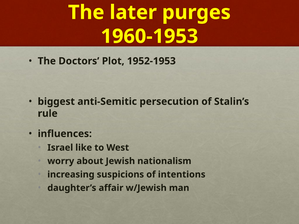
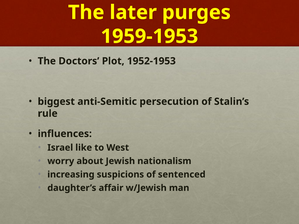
1960-1953: 1960-1953 -> 1959-1953
intentions: intentions -> sentenced
